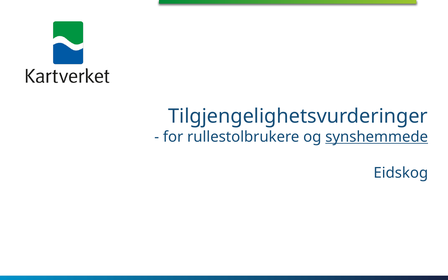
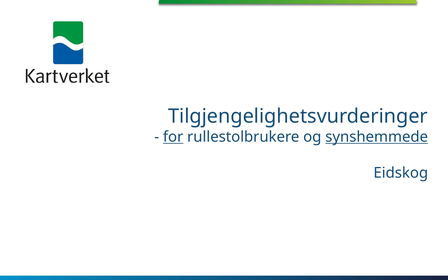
for underline: none -> present
